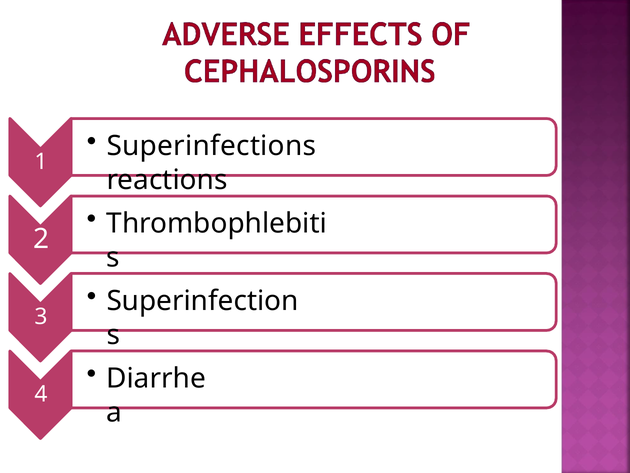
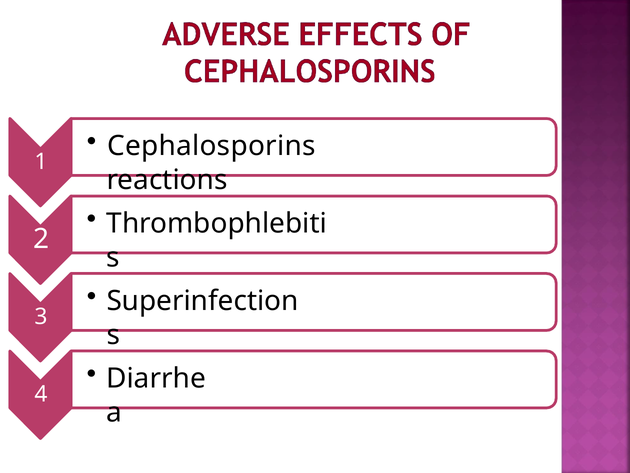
Superinfections: Superinfections -> Cephalosporins
